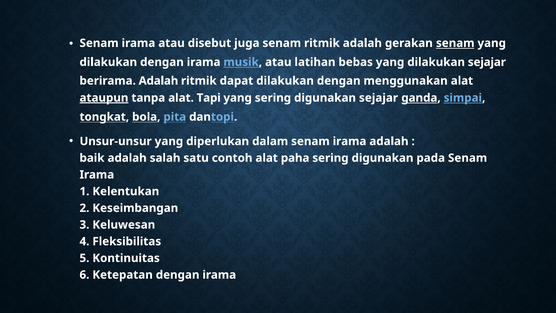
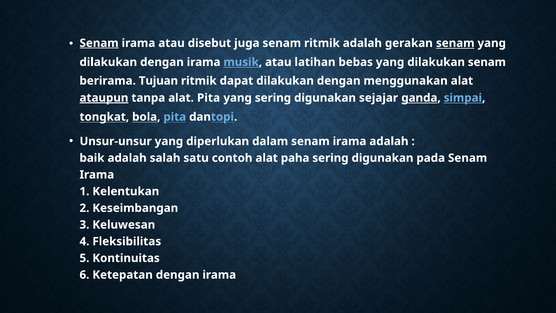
Senam at (99, 43) underline: none -> present
dilakukan sejajar: sejajar -> senam
berirama Adalah: Adalah -> Tujuan
alat Tapi: Tapi -> Pita
